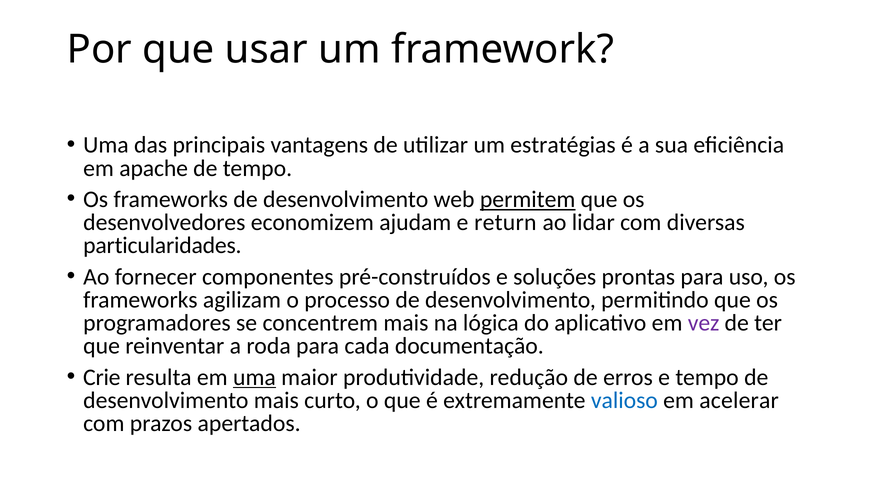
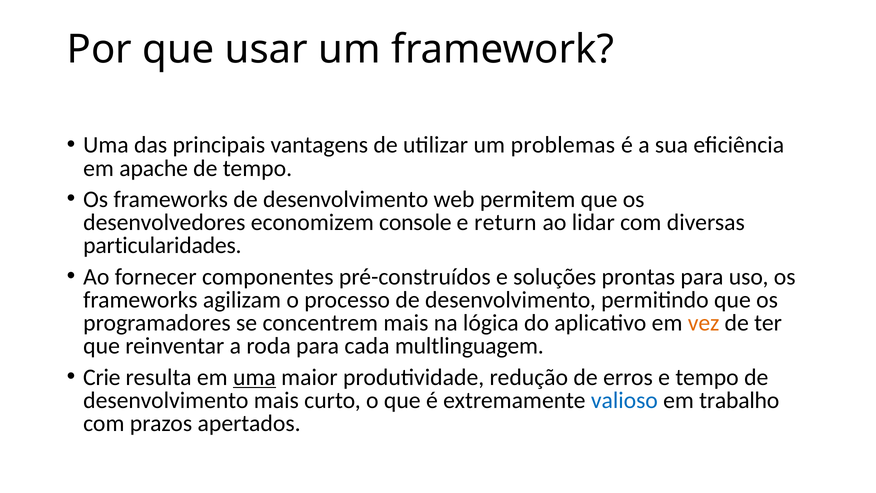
estratégias: estratégias -> problemas
permitem underline: present -> none
ajudam: ajudam -> console
vez colour: purple -> orange
documentação: documentação -> multlinguagem
acelerar: acelerar -> trabalho
